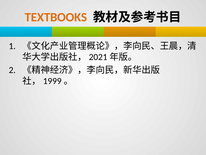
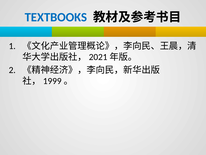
TEXTBOOKS colour: orange -> blue
